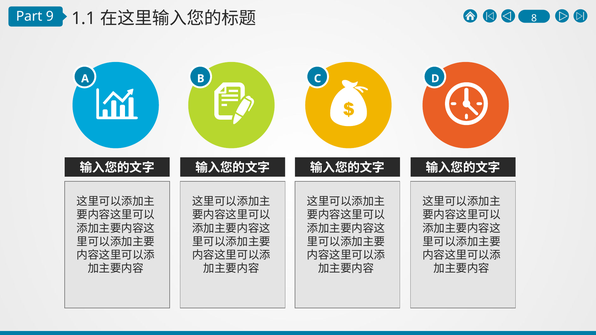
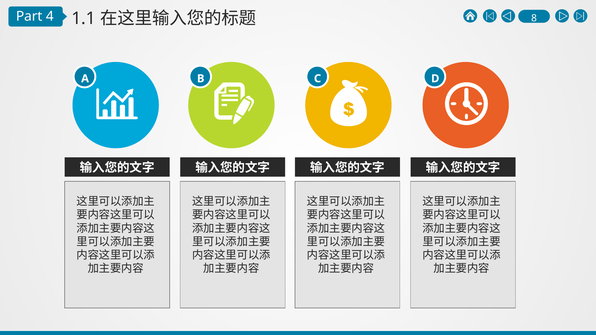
9: 9 -> 4
